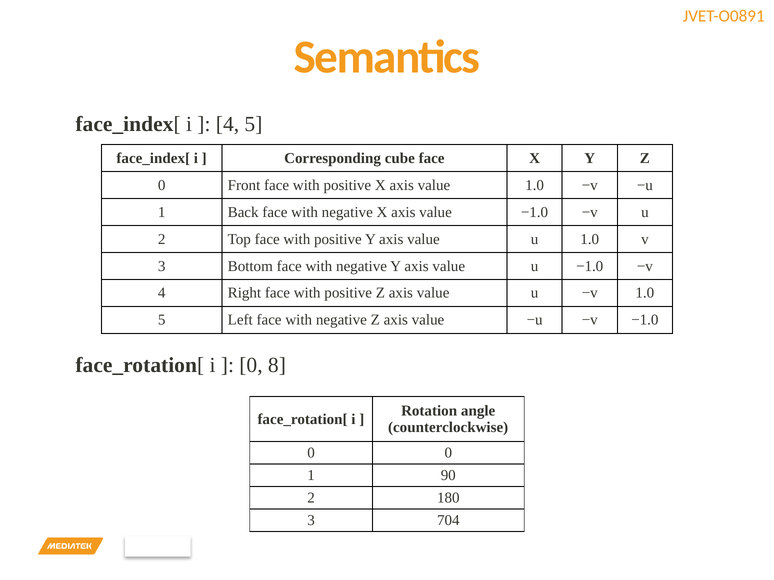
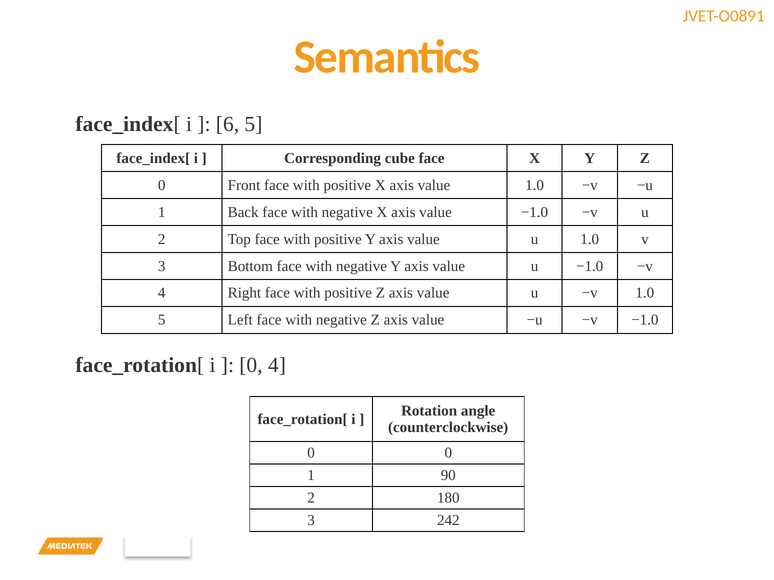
4 at (228, 124): 4 -> 6
0 8: 8 -> 4
704: 704 -> 242
